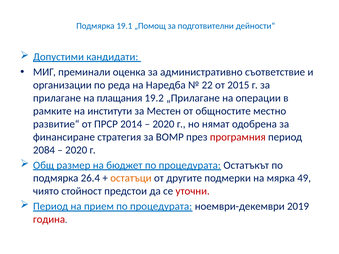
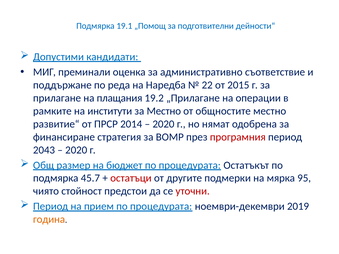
организации: организации -> поддържане
за Местен: Местен -> Местно
2084: 2084 -> 2043
26.4: 26.4 -> 45.7
остатъци colour: orange -> red
49: 49 -> 95
година colour: red -> orange
